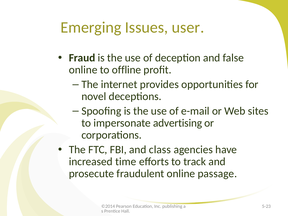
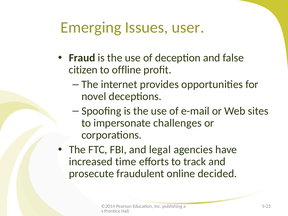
online at (83, 70): online -> citizen
advertising: advertising -> challenges
class: class -> legal
passage: passage -> decided
